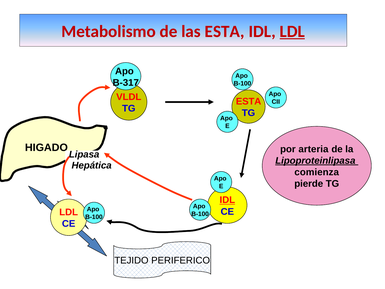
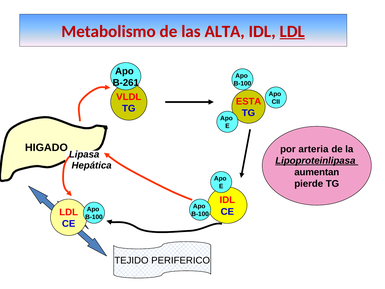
las ESTA: ESTA -> ALTA
B-317: B-317 -> B-261
comienza: comienza -> aumentan
IDL at (227, 200) underline: present -> none
